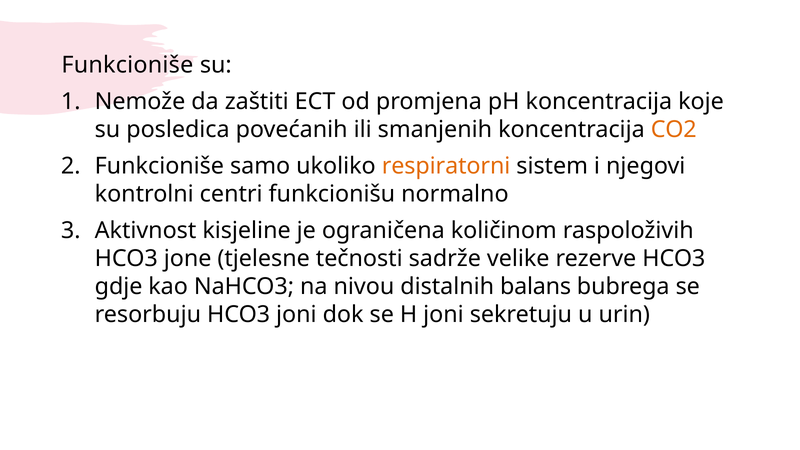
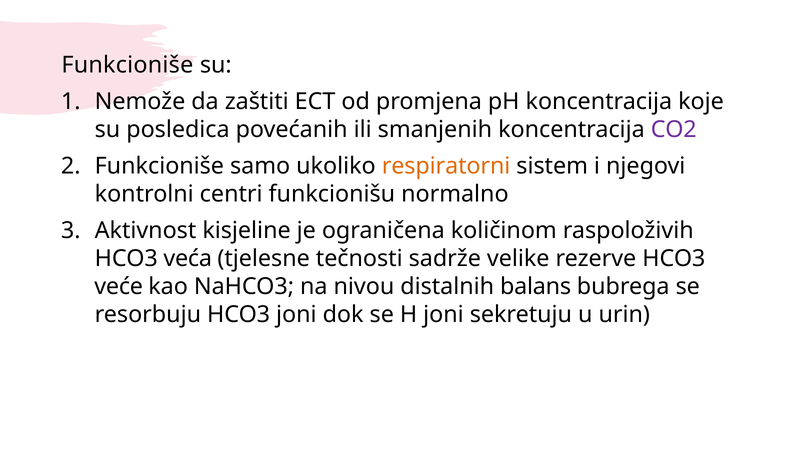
CO2 colour: orange -> purple
jone: jone -> veća
gdje: gdje -> veće
